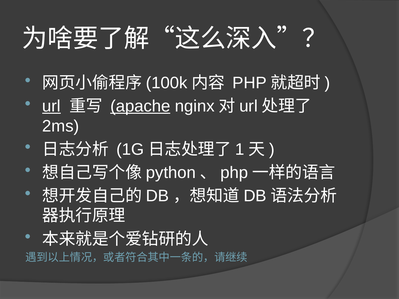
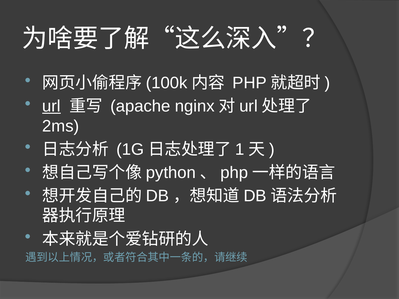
apache underline: present -> none
